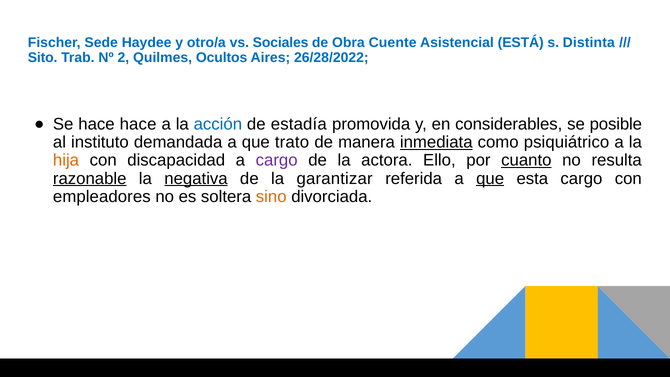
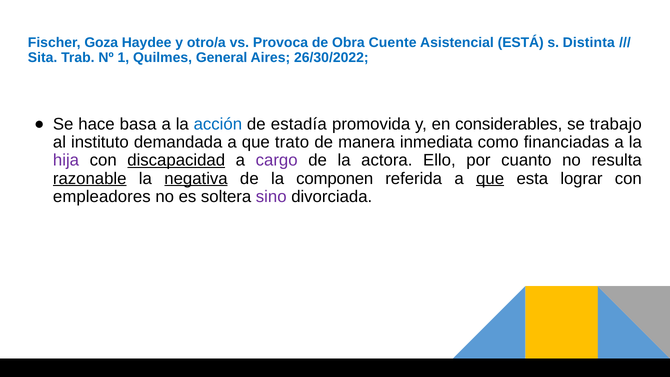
Sede: Sede -> Goza
Sociales: Sociales -> Provoca
Sito: Sito -> Sita
2: 2 -> 1
Ocultos: Ocultos -> General
26/28/2022: 26/28/2022 -> 26/30/2022
hace hace: hace -> basa
posible: posible -> trabajo
inmediata underline: present -> none
psiquiátrico: psiquiátrico -> financiadas
hija colour: orange -> purple
discapacidad underline: none -> present
cuanto underline: present -> none
garantizar: garantizar -> componen
esta cargo: cargo -> lograr
sino colour: orange -> purple
